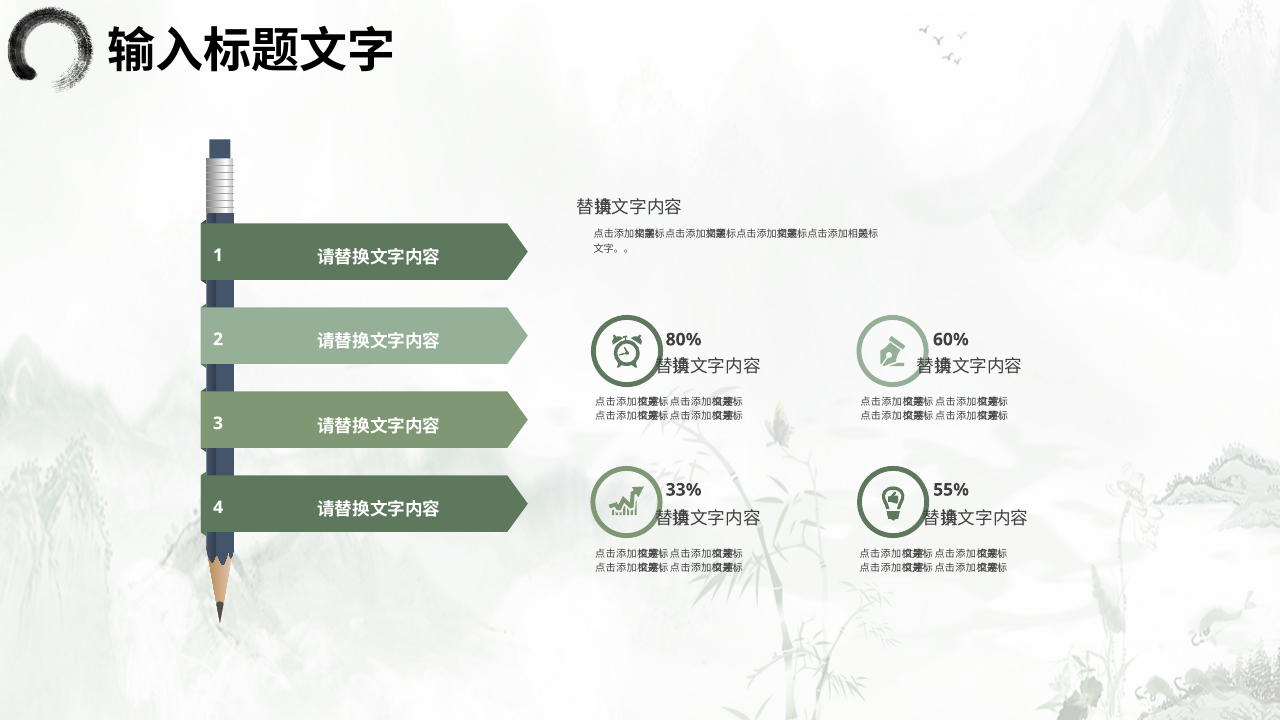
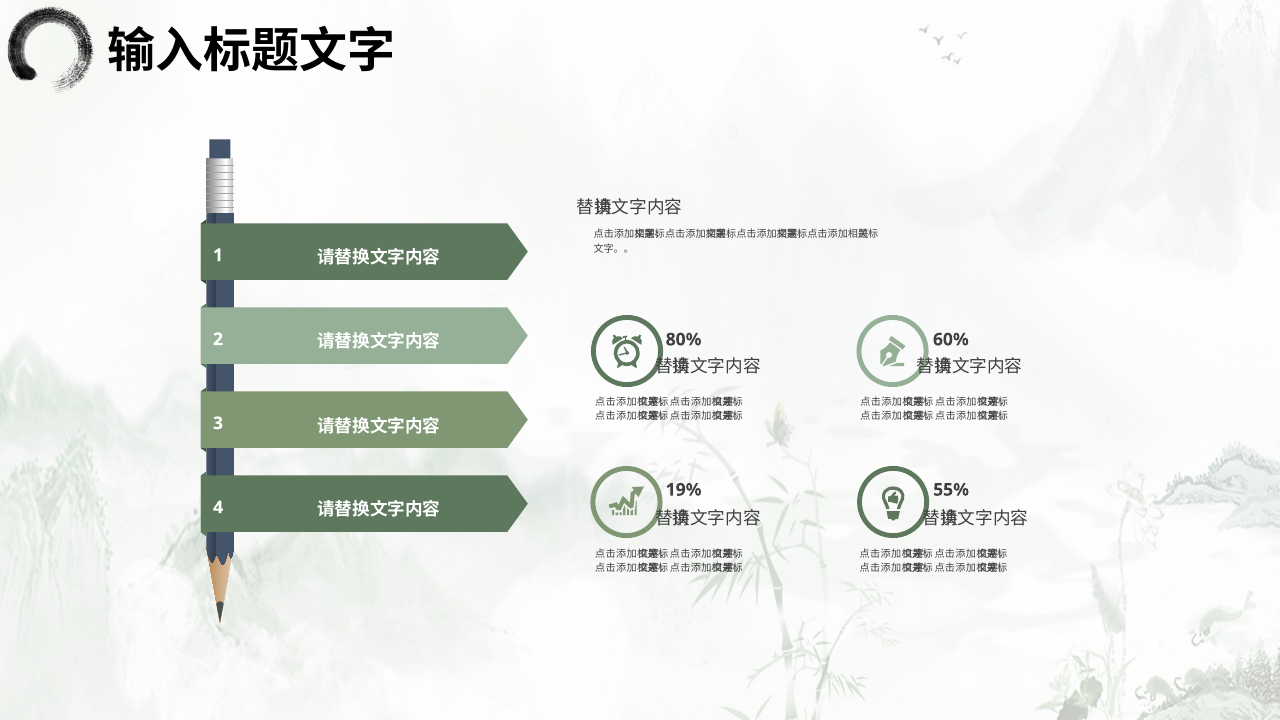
33%: 33% -> 19%
